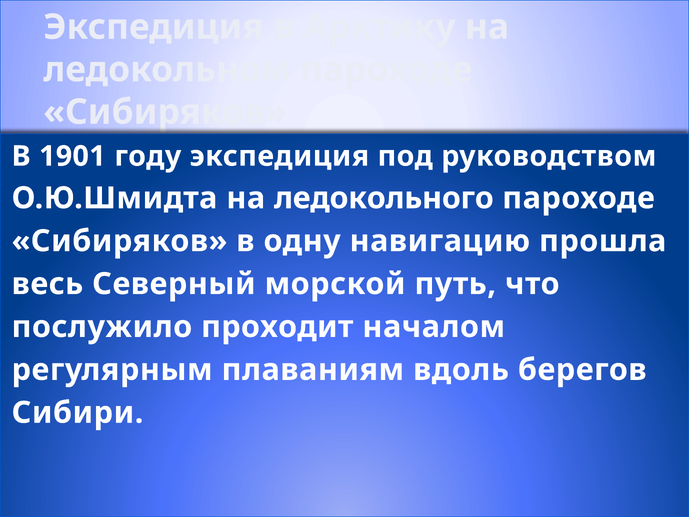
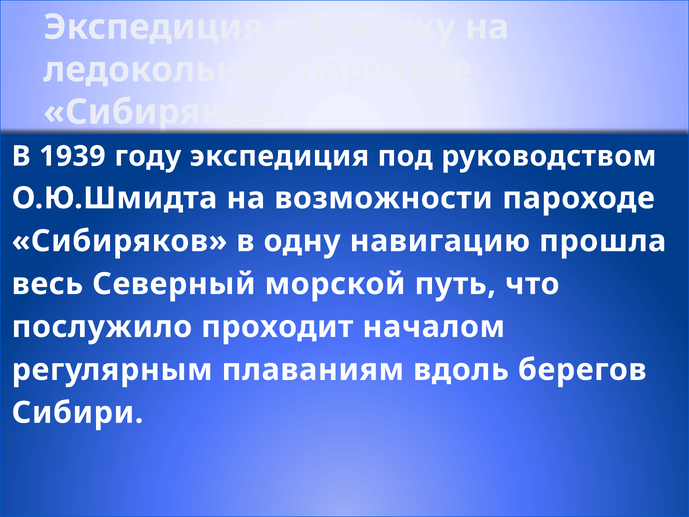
1901: 1901 -> 1939
ледокольного: ледокольного -> возможности
